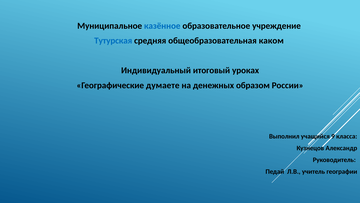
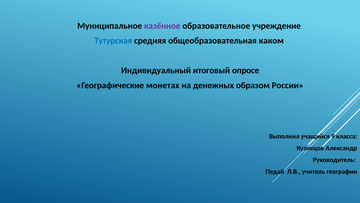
казённое colour: blue -> purple
уроках: уроках -> опросе
думаете: думаете -> монетах
